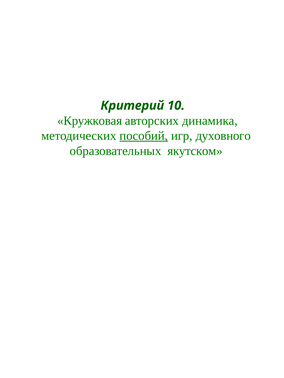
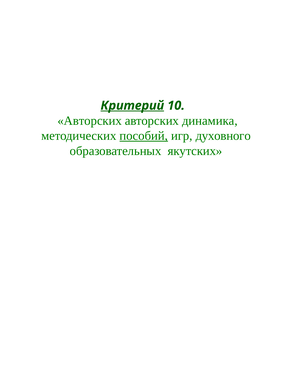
Критерий underline: none -> present
Кружковая at (90, 121): Кружковая -> Авторских
якутском: якутском -> якутских
